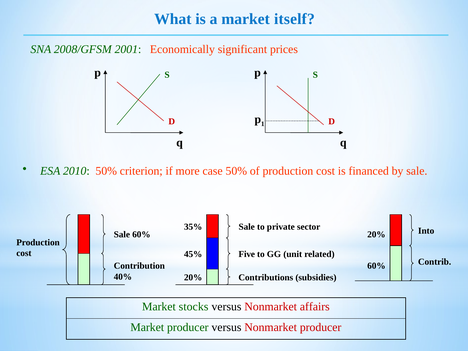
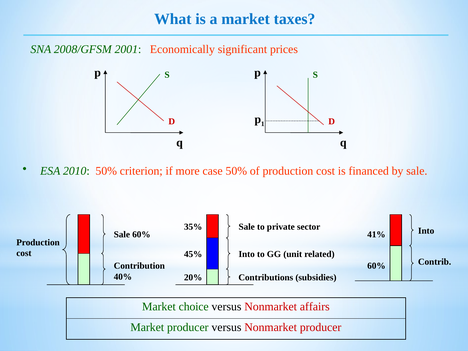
itself: itself -> taxes
20% at (376, 235): 20% -> 41%
Five at (247, 254): Five -> Into
stocks: stocks -> choice
